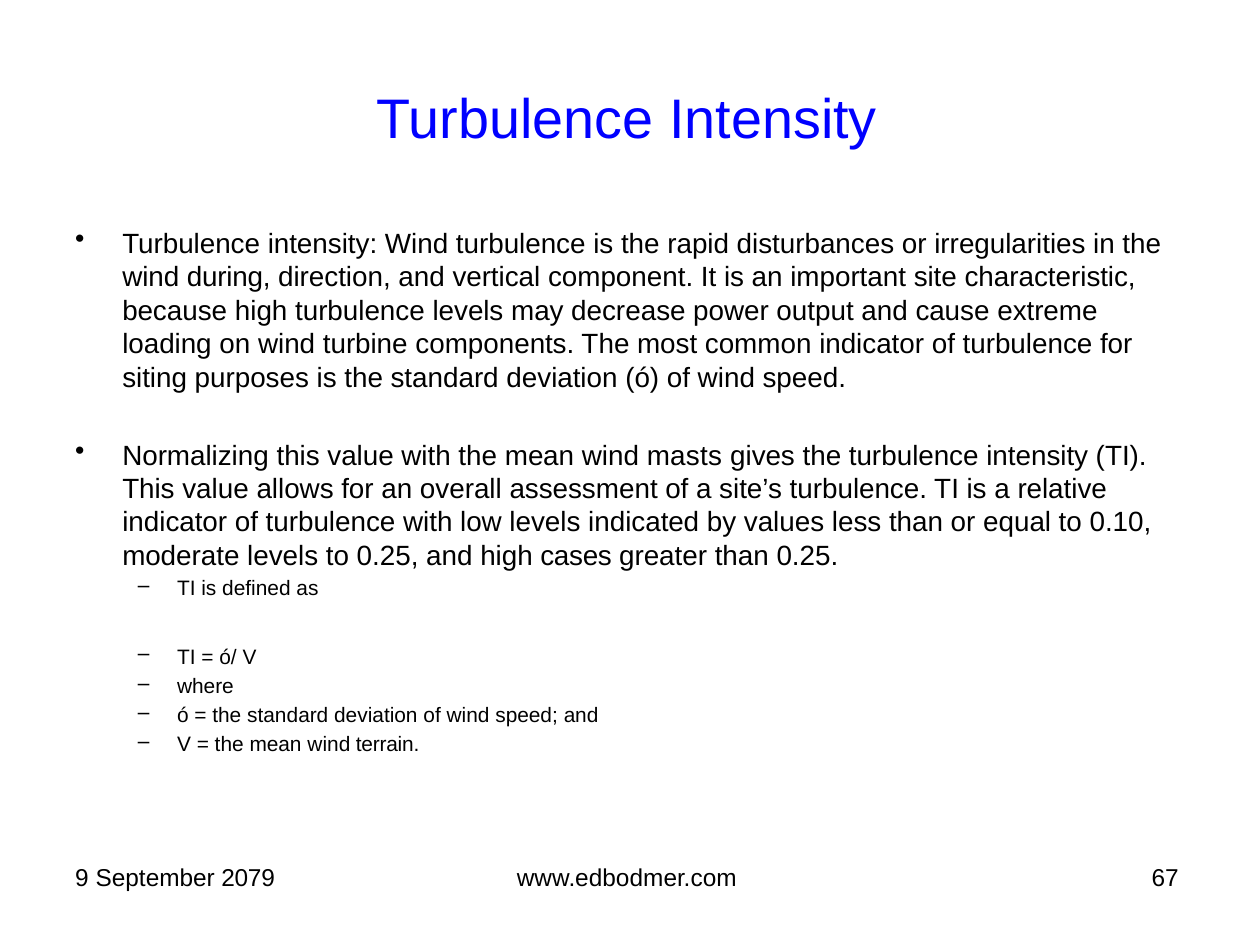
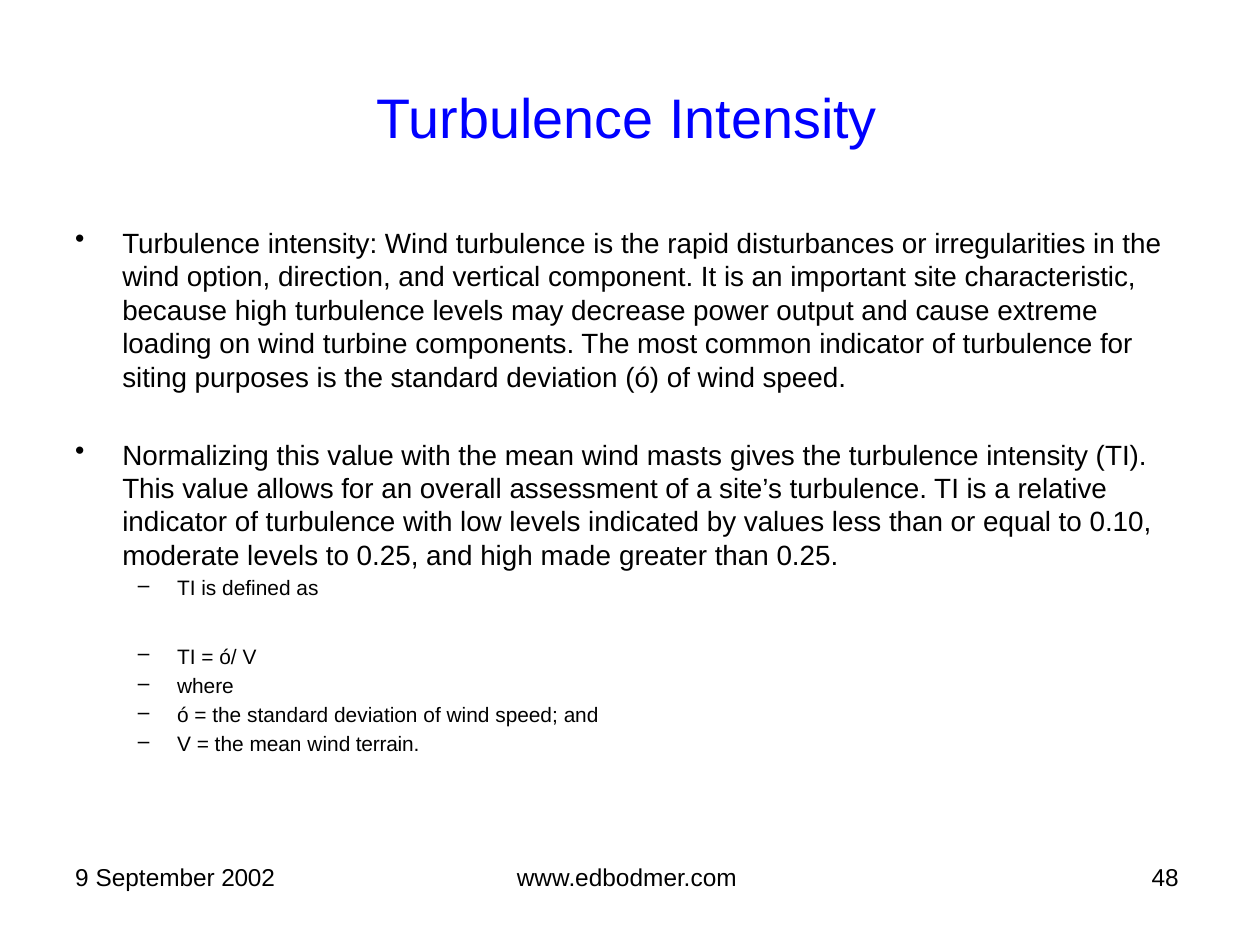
during: during -> option
cases: cases -> made
2079: 2079 -> 2002
67: 67 -> 48
